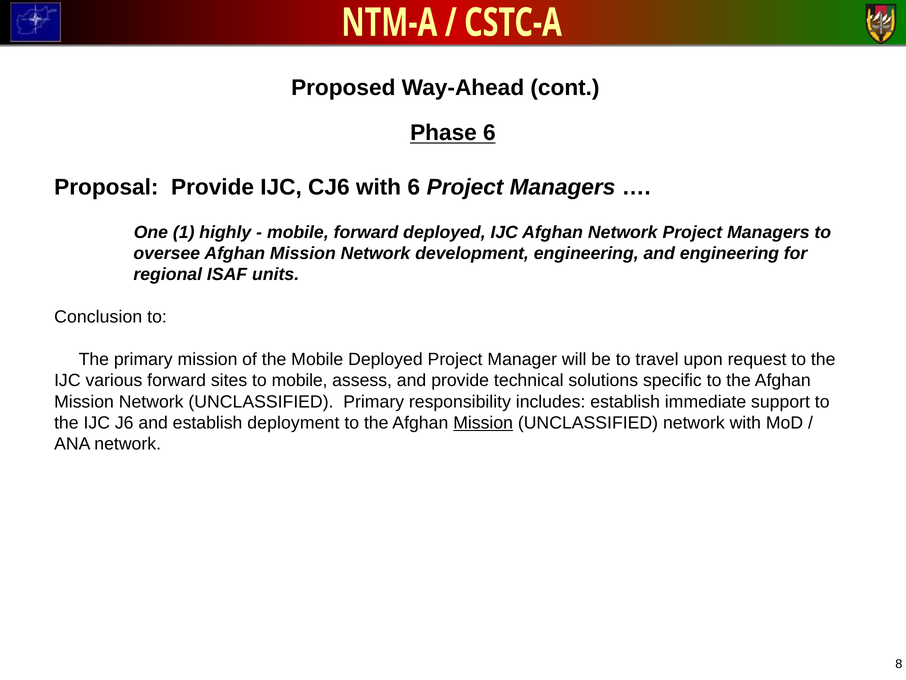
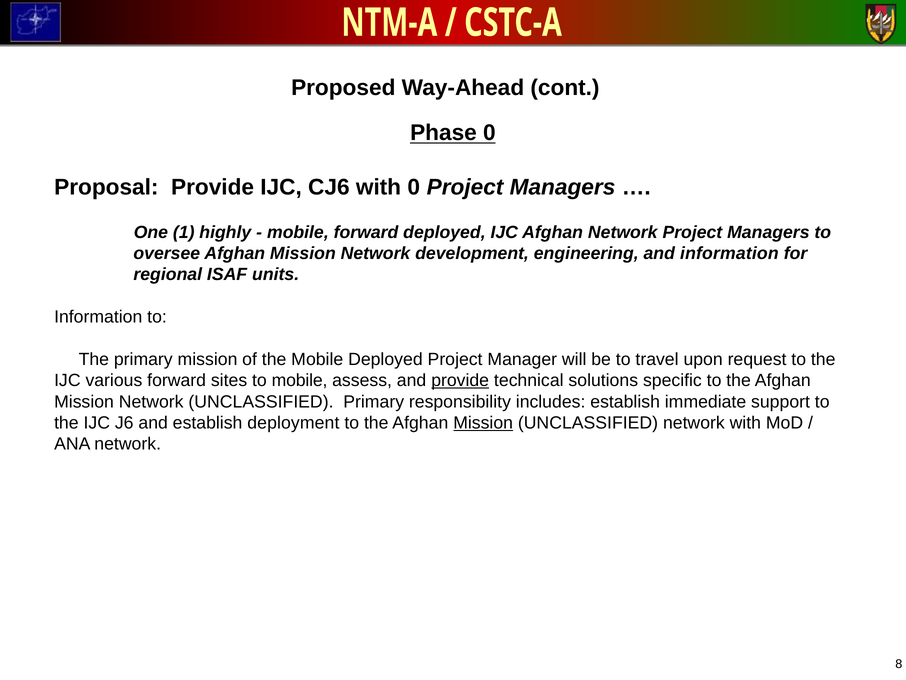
Phase 6: 6 -> 0
with 6: 6 -> 0
and engineering: engineering -> information
Conclusion at (98, 317): Conclusion -> Information
provide at (460, 380) underline: none -> present
